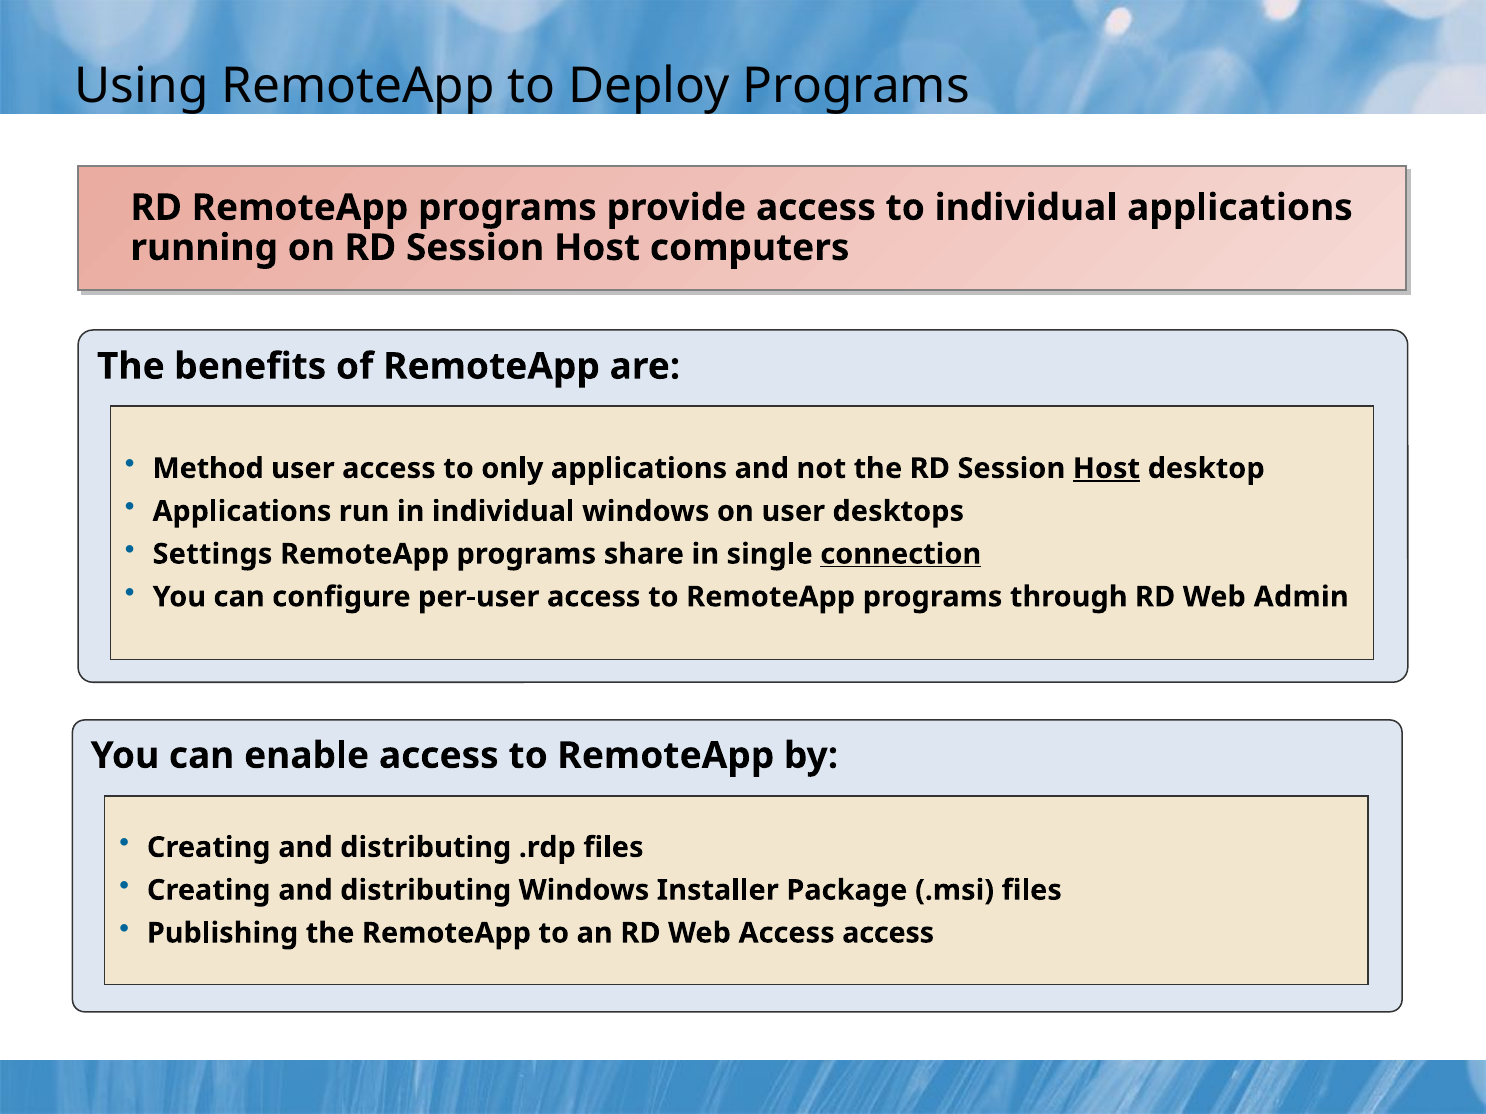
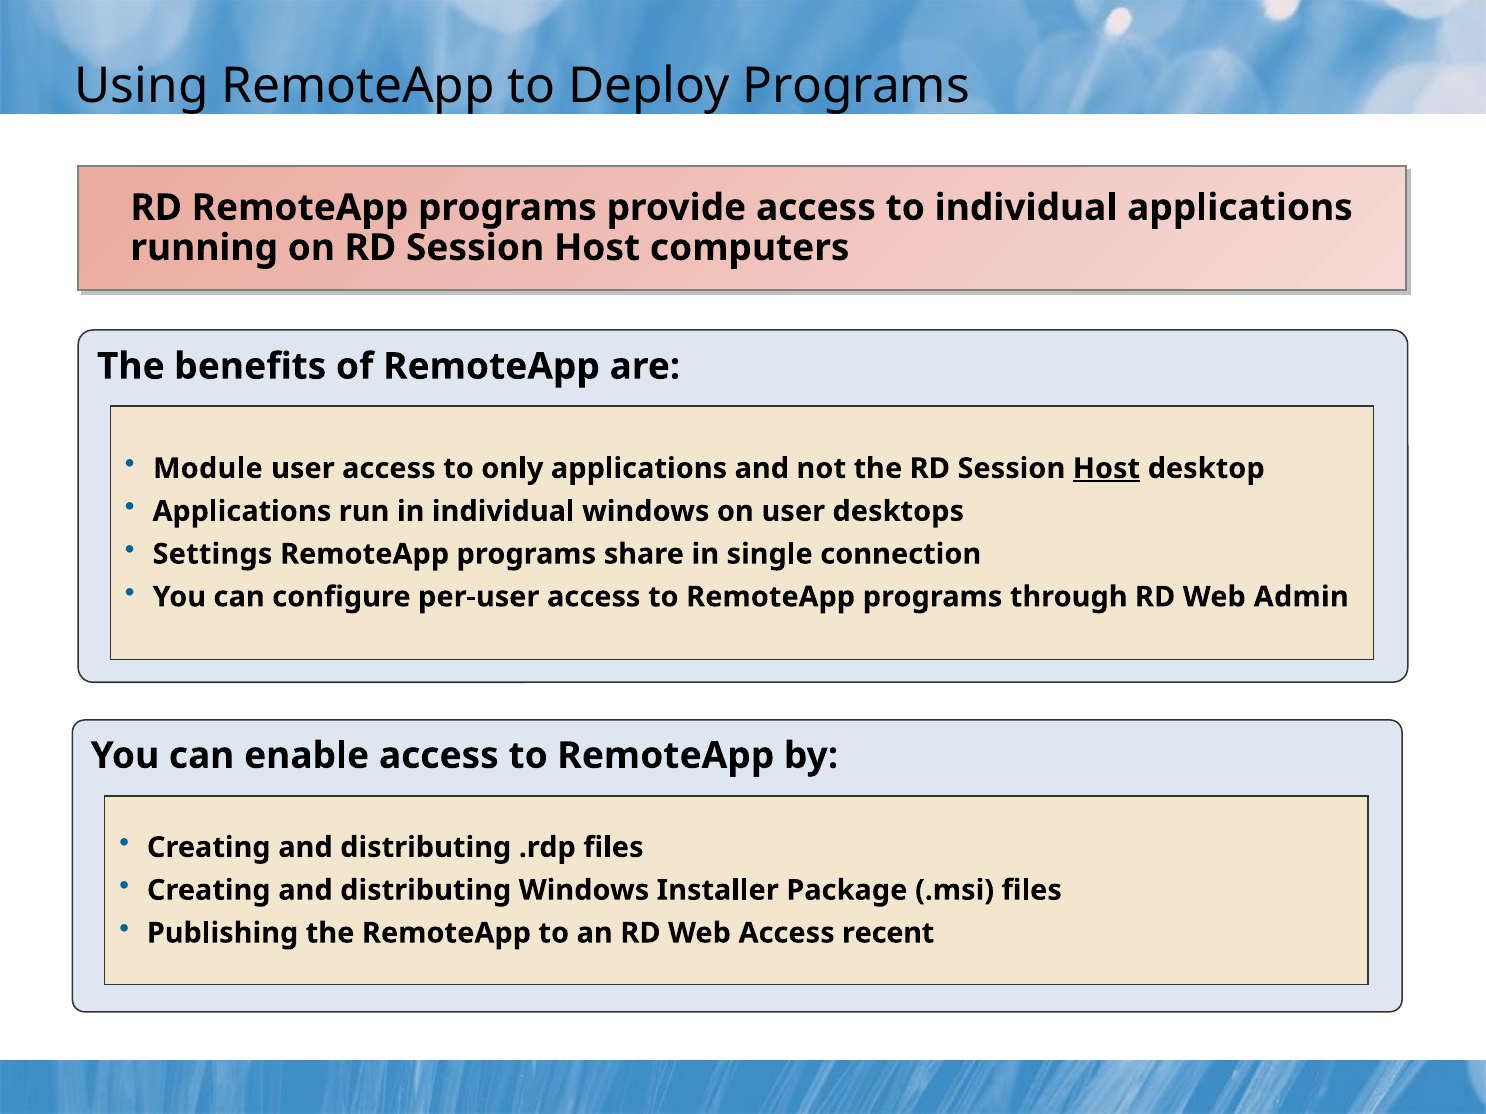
Method: Method -> Module
connection underline: present -> none
Access access: access -> recent
